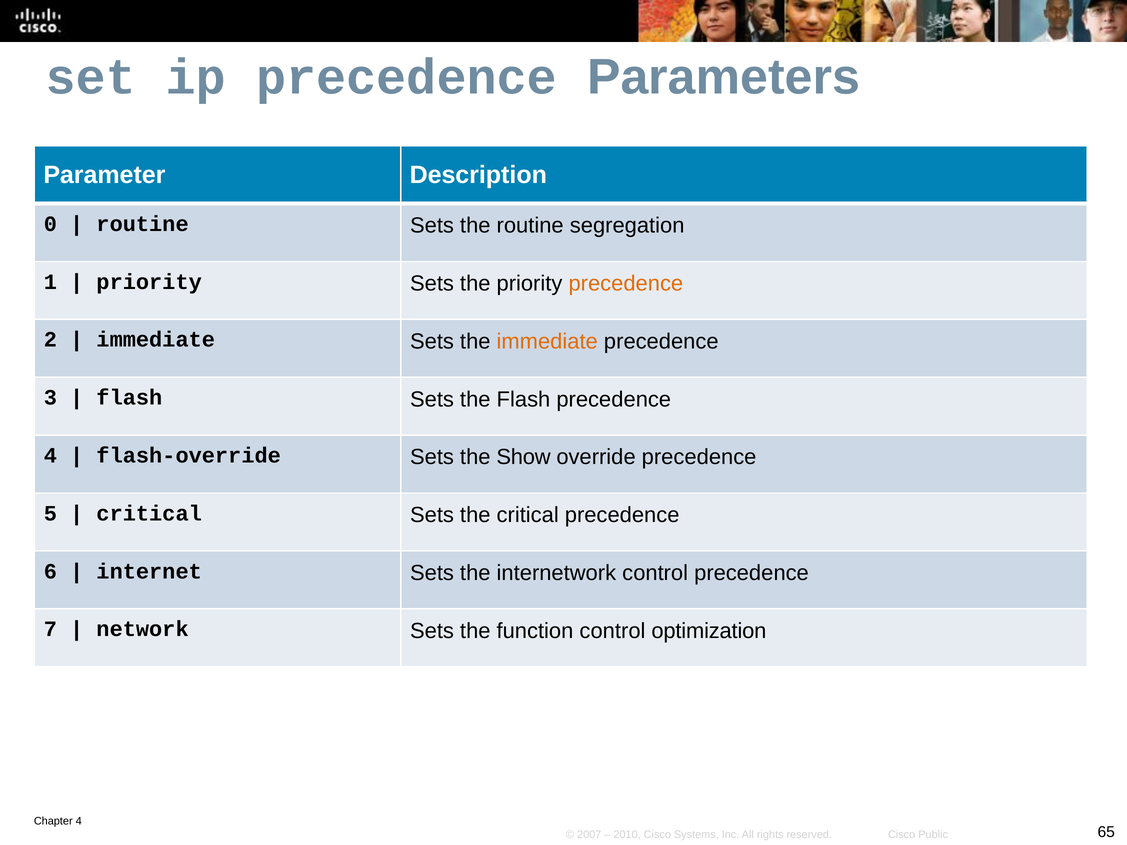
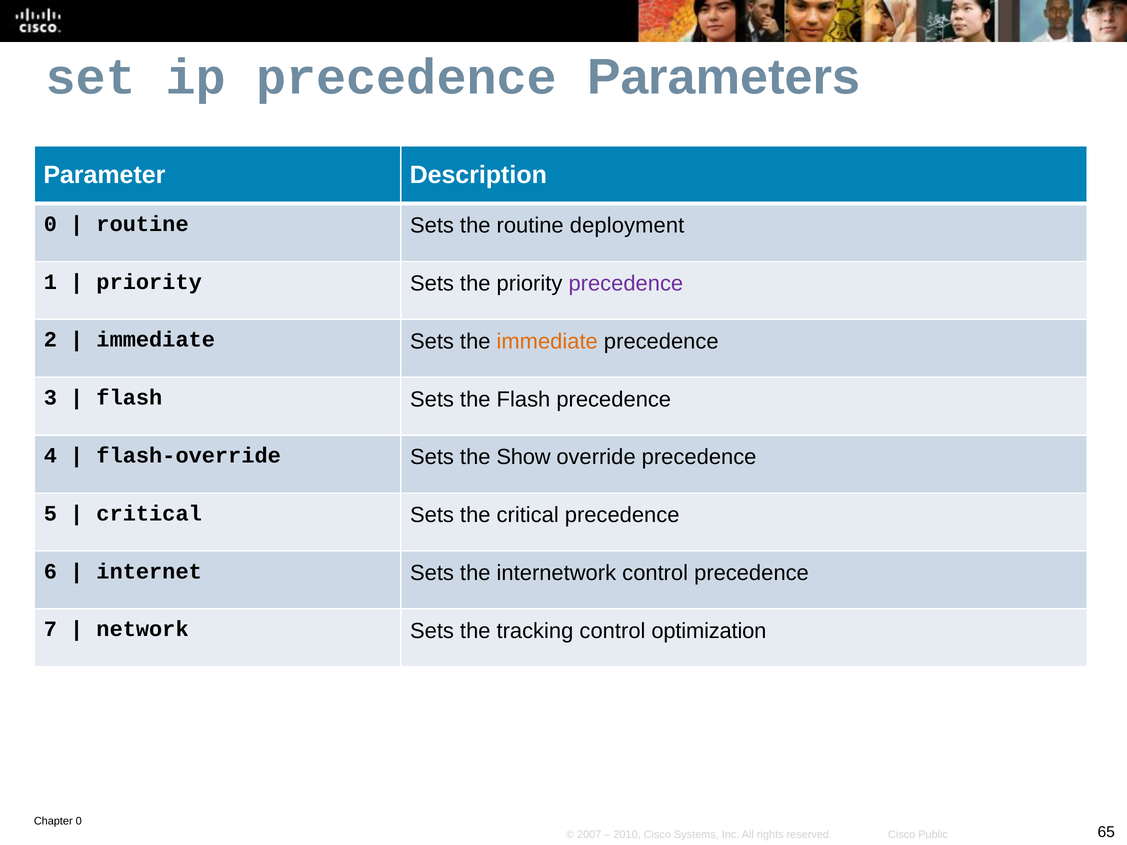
segregation: segregation -> deployment
precedence at (626, 284) colour: orange -> purple
function: function -> tracking
4 at (79, 821): 4 -> 0
